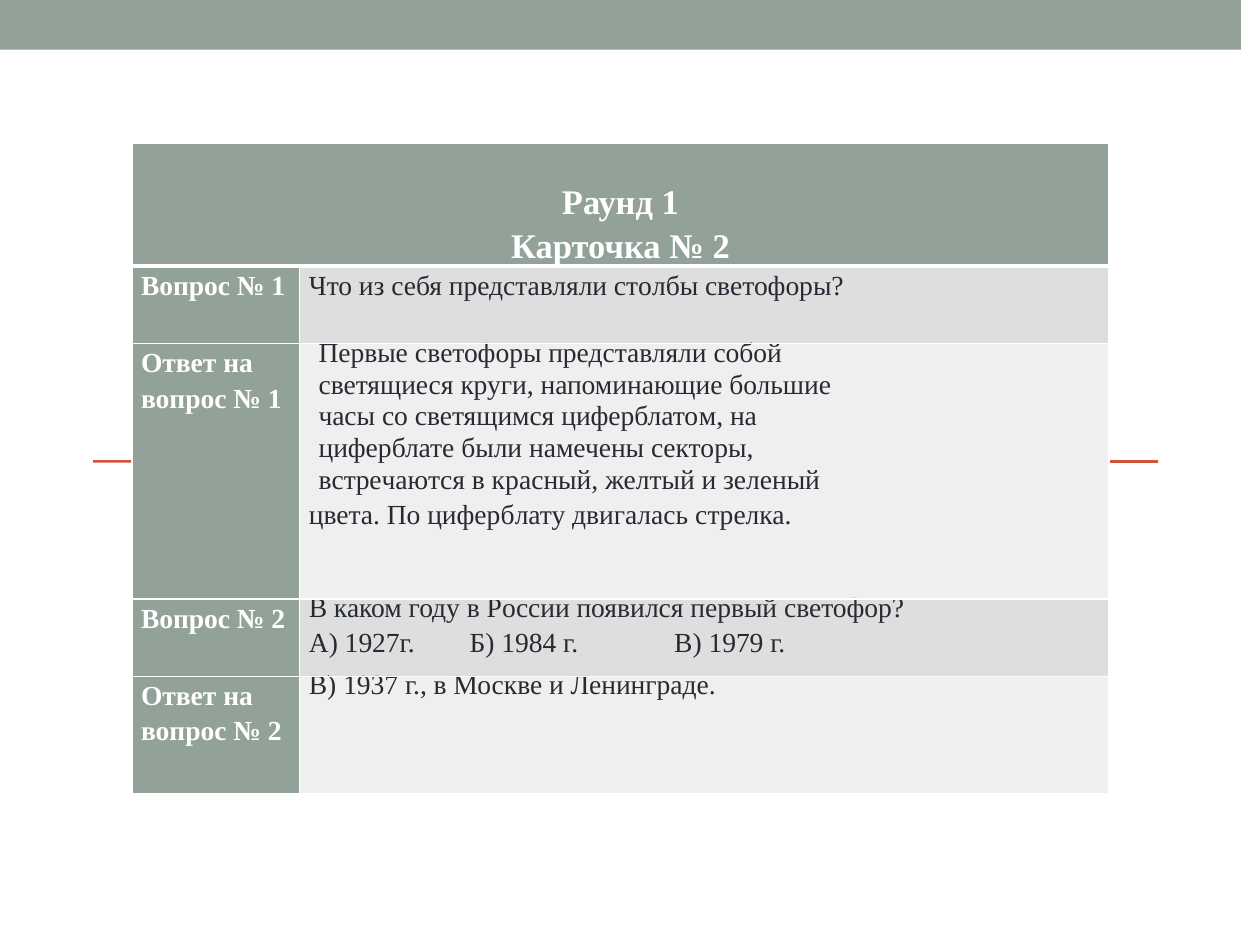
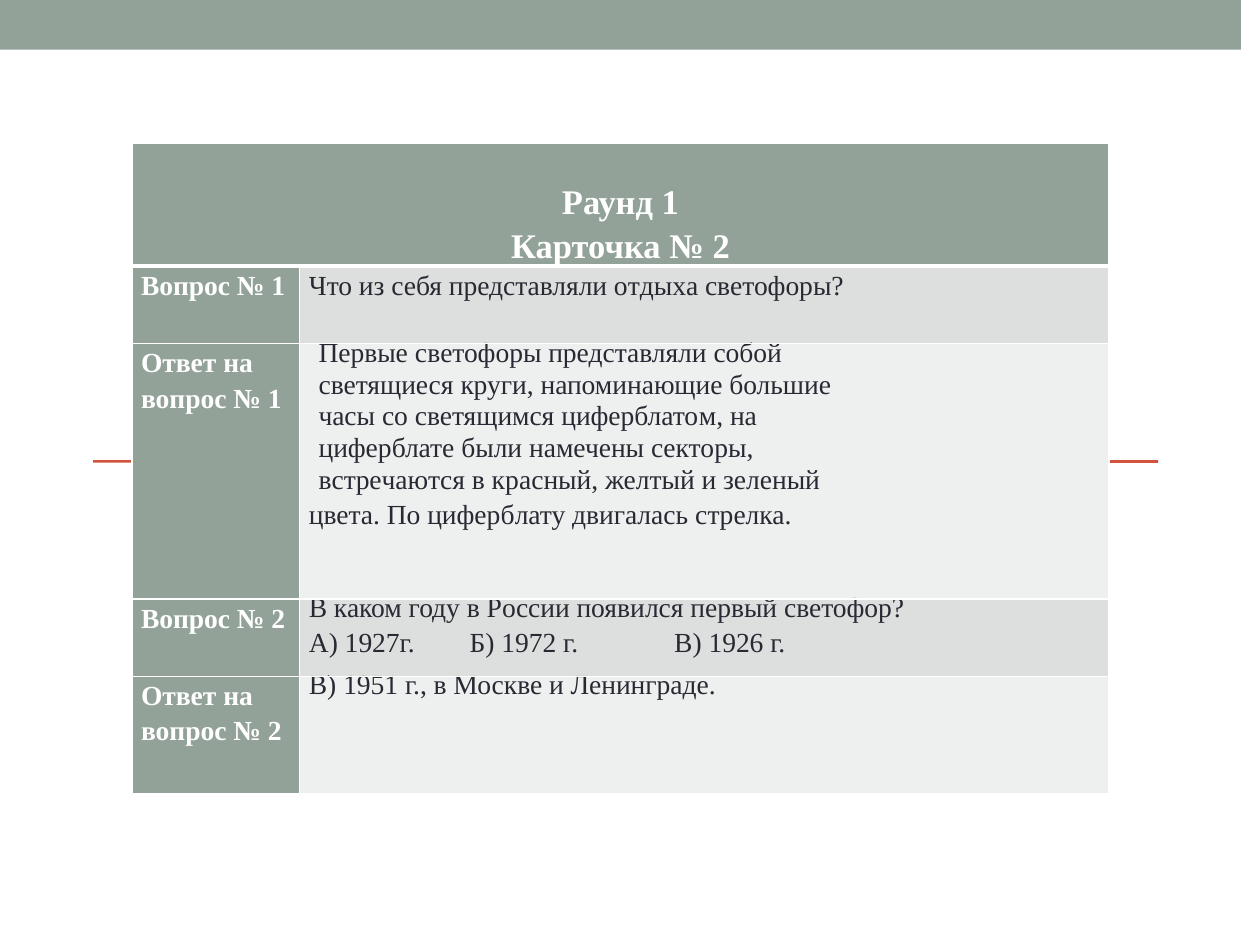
столбы: столбы -> отдыха
1984: 1984 -> 1972
1979: 1979 -> 1926
1937: 1937 -> 1951
